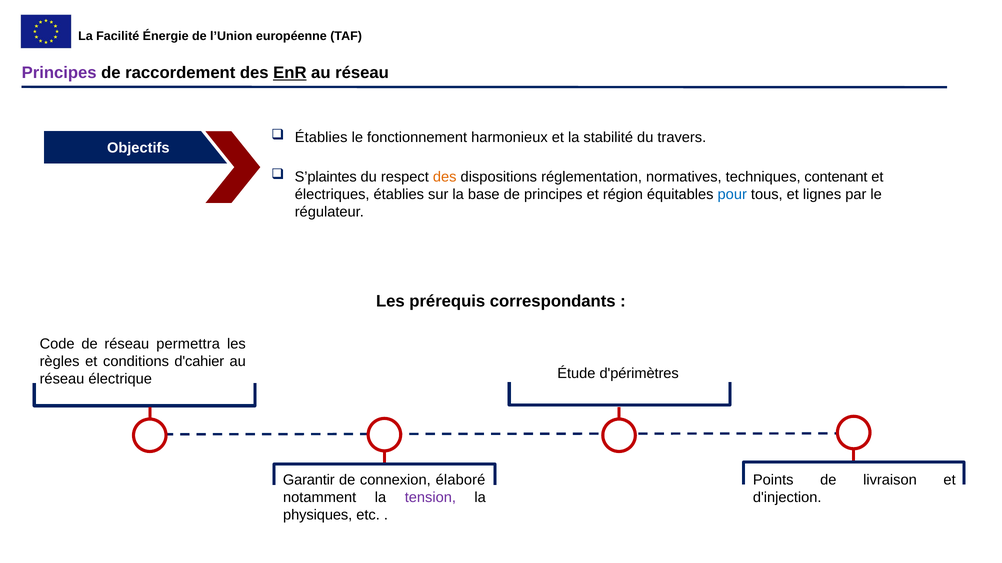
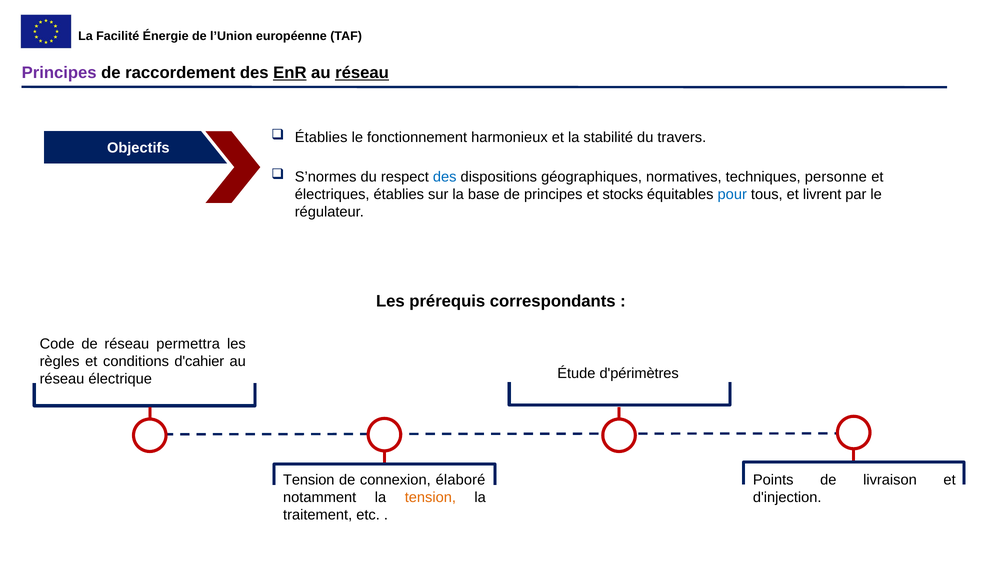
réseau at (362, 73) underline: none -> present
S’plaintes: S’plaintes -> S’normes
des at (445, 177) colour: orange -> blue
réglementation: réglementation -> géographiques
contenant: contenant -> personne
région: région -> stocks
lignes: lignes -> livrent
Garantir at (309, 480): Garantir -> Tension
tension at (430, 498) colour: purple -> orange
physiques: physiques -> traitement
